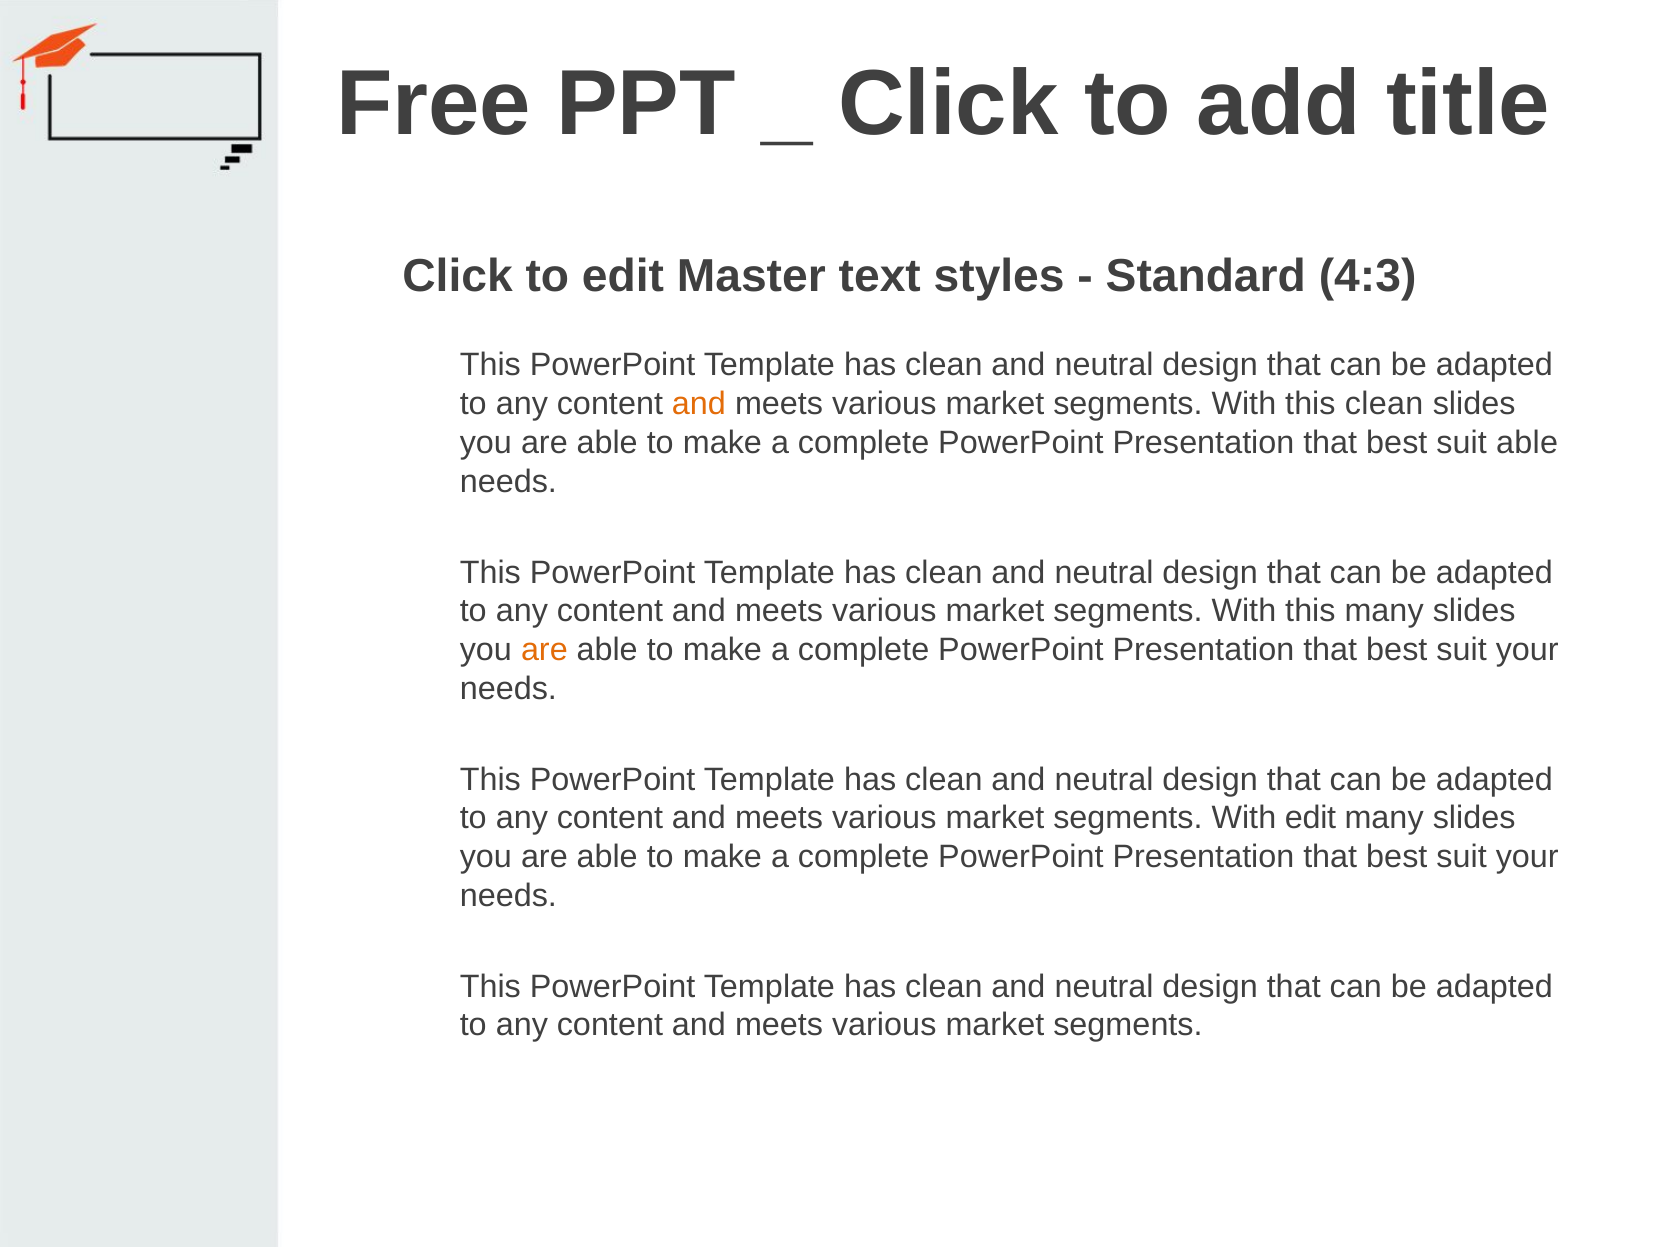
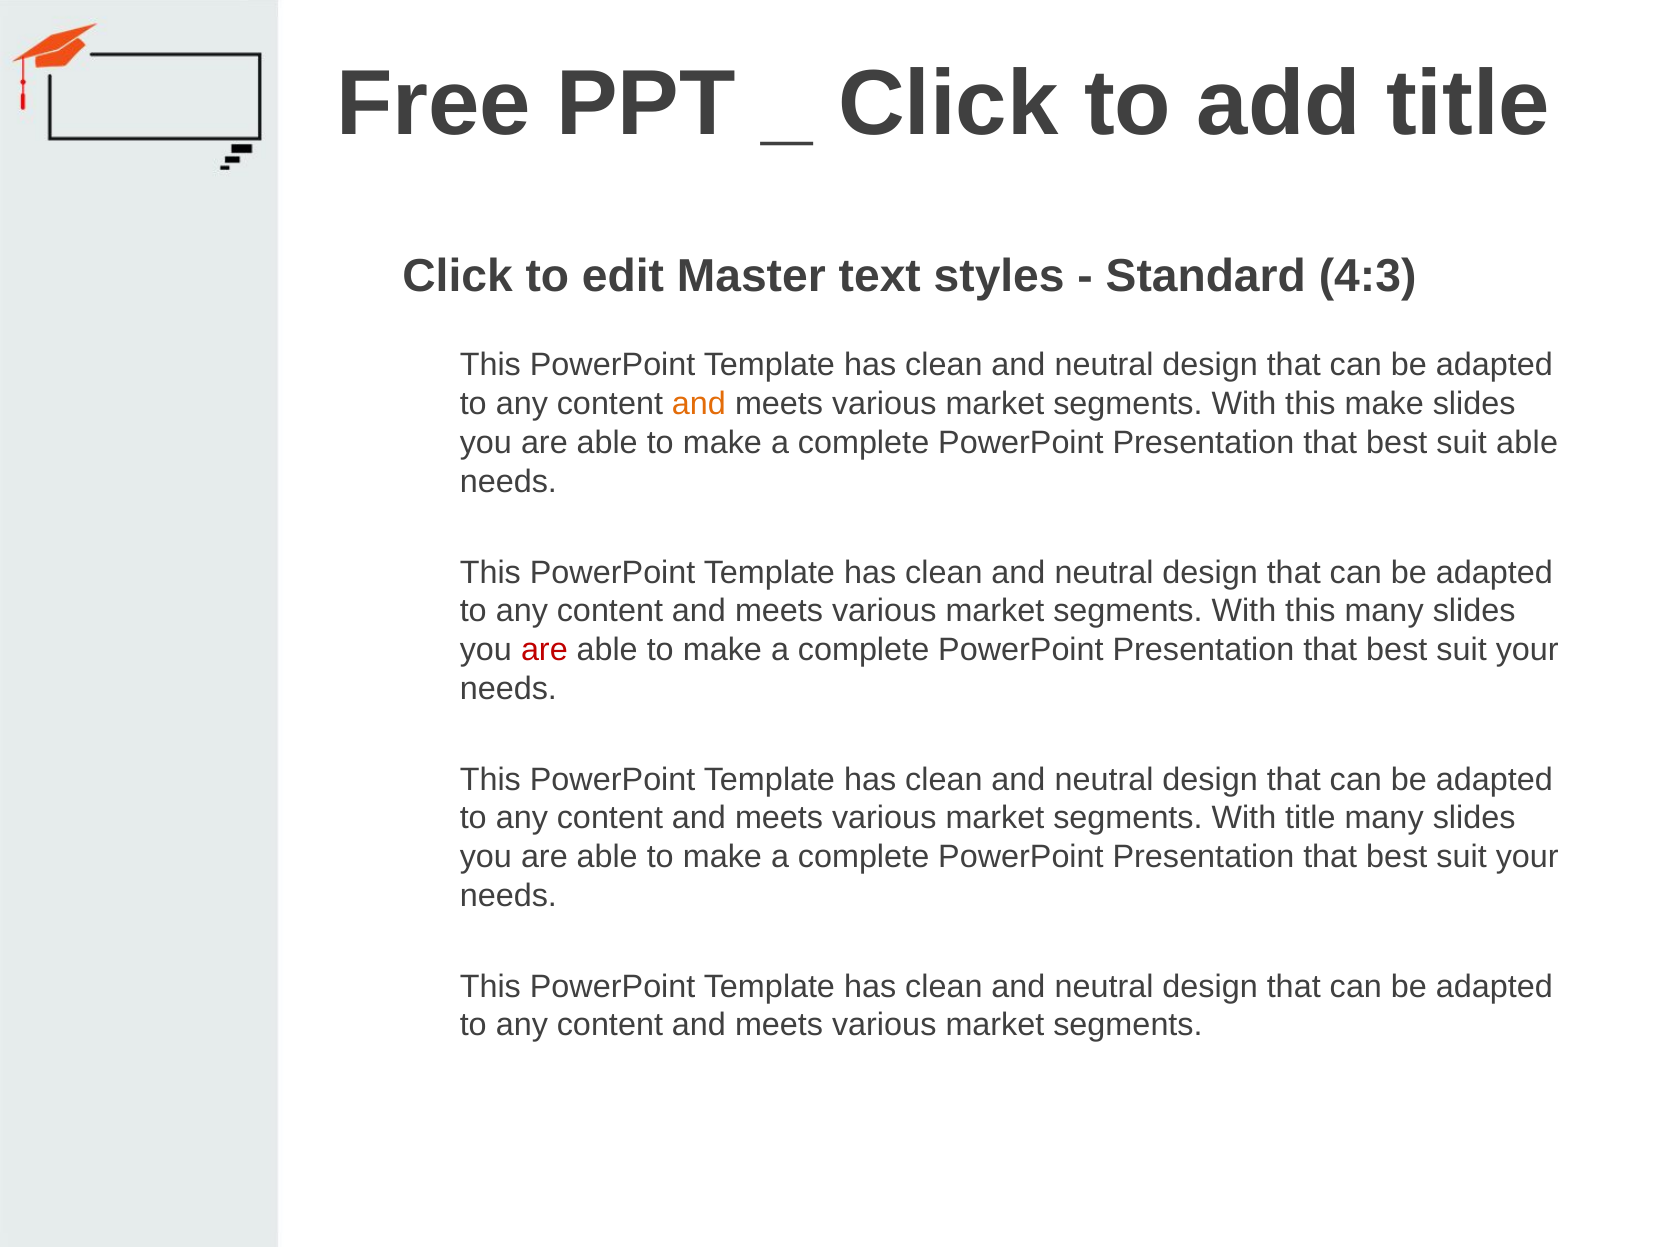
this clean: clean -> make
are at (544, 650) colour: orange -> red
With edit: edit -> title
